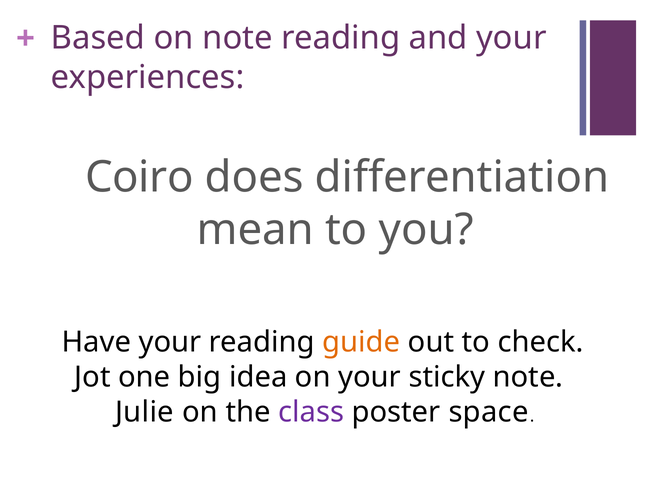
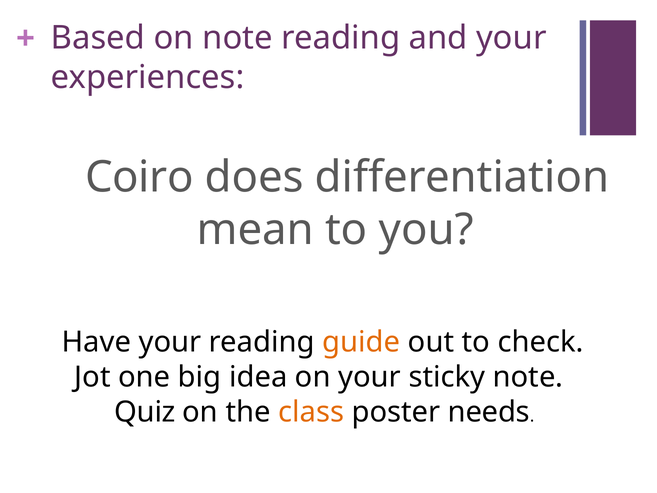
Julie: Julie -> Quiz
class colour: purple -> orange
space: space -> needs
